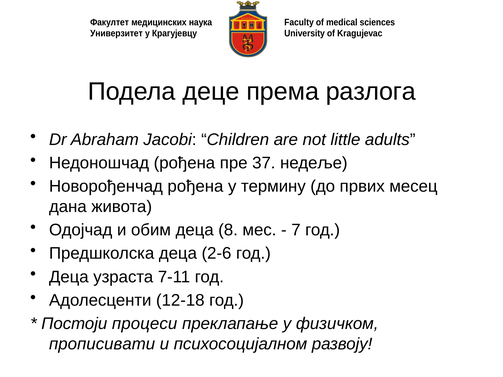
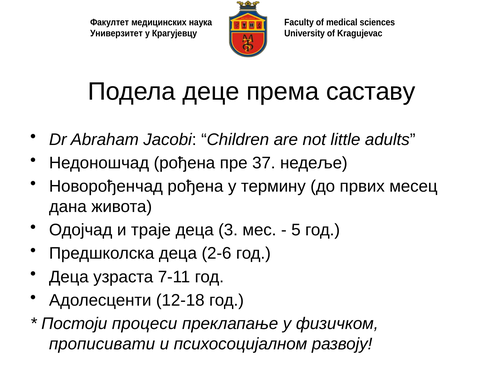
разлога: разлога -> саставу
обим: обим -> траје
8: 8 -> 3
7: 7 -> 5
